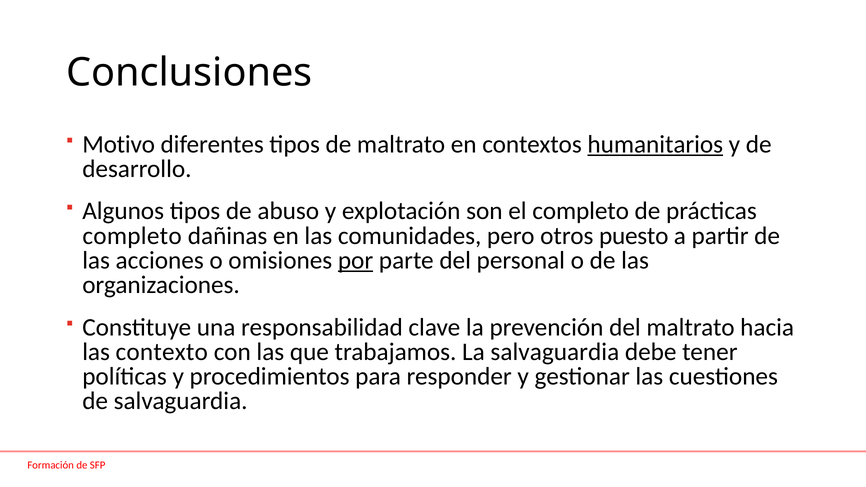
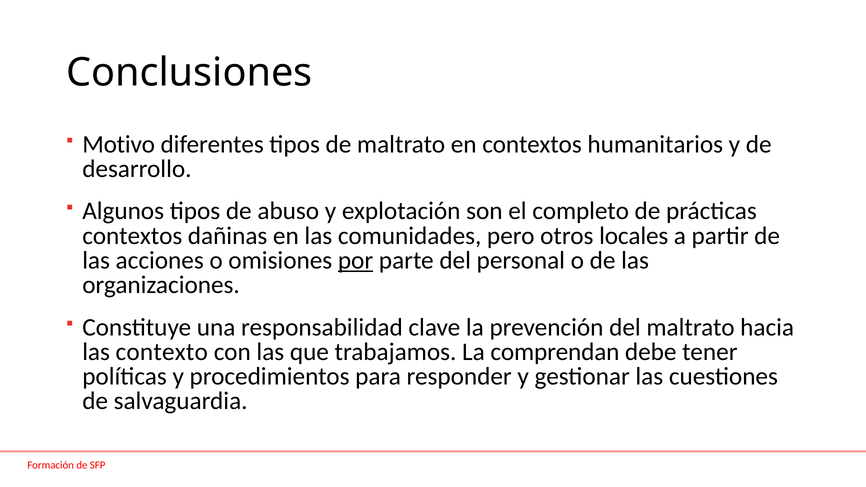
humanitarios underline: present -> none
completo at (132, 236): completo -> contextos
puesto: puesto -> locales
La salvaguardia: salvaguardia -> comprendan
